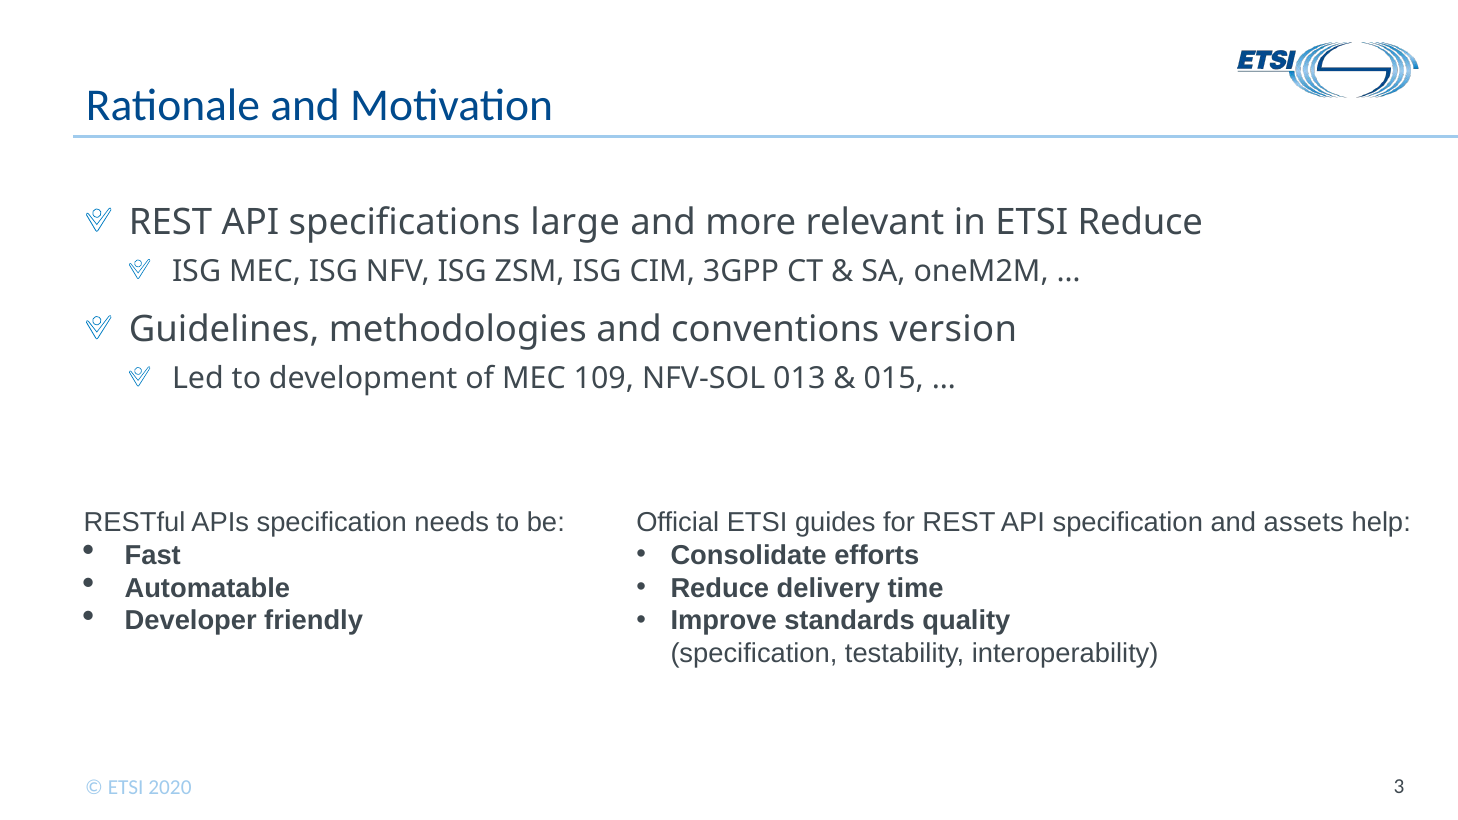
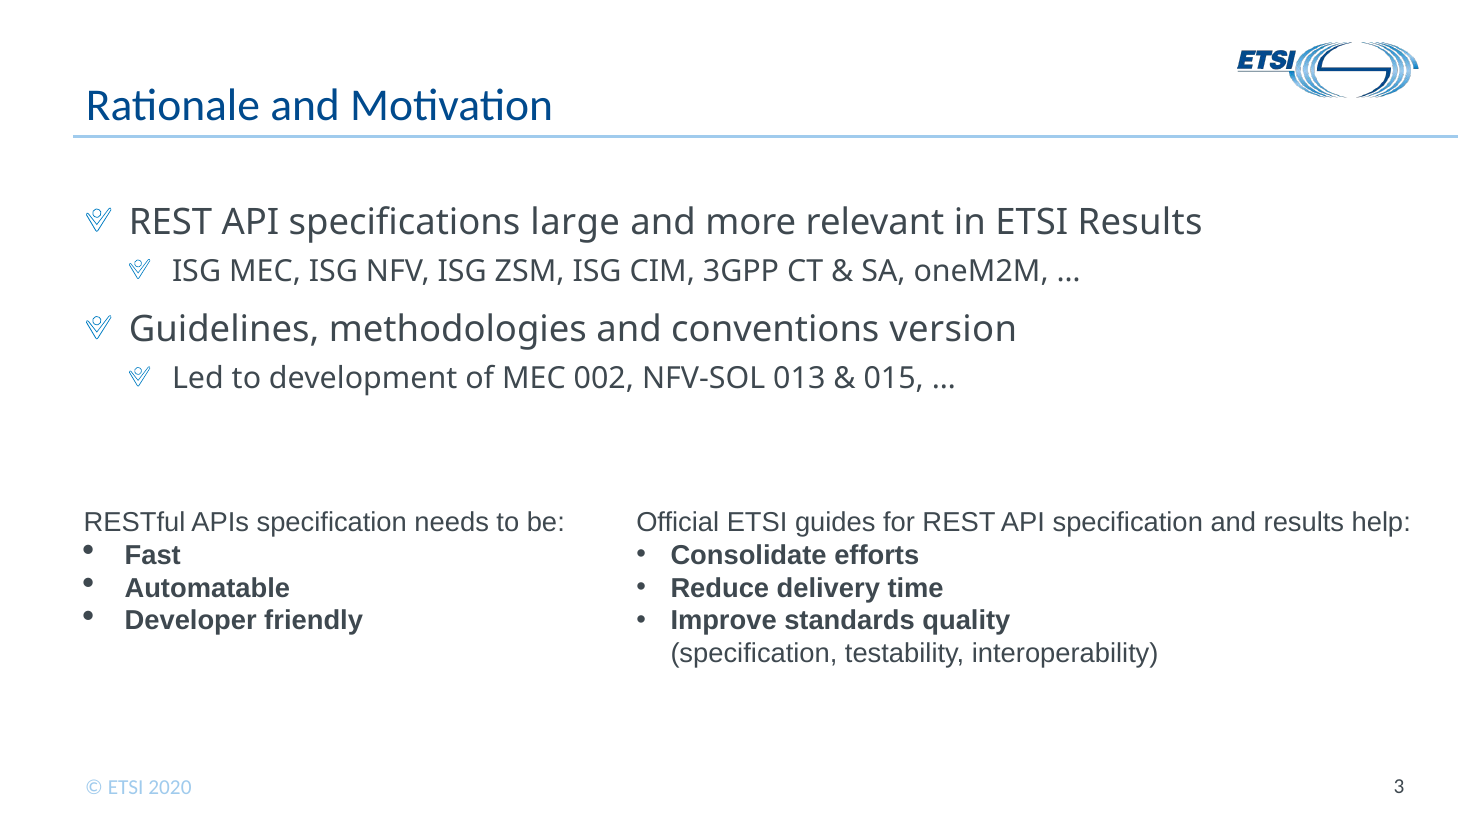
ETSI Reduce: Reduce -> Results
109: 109 -> 002
and assets: assets -> results
